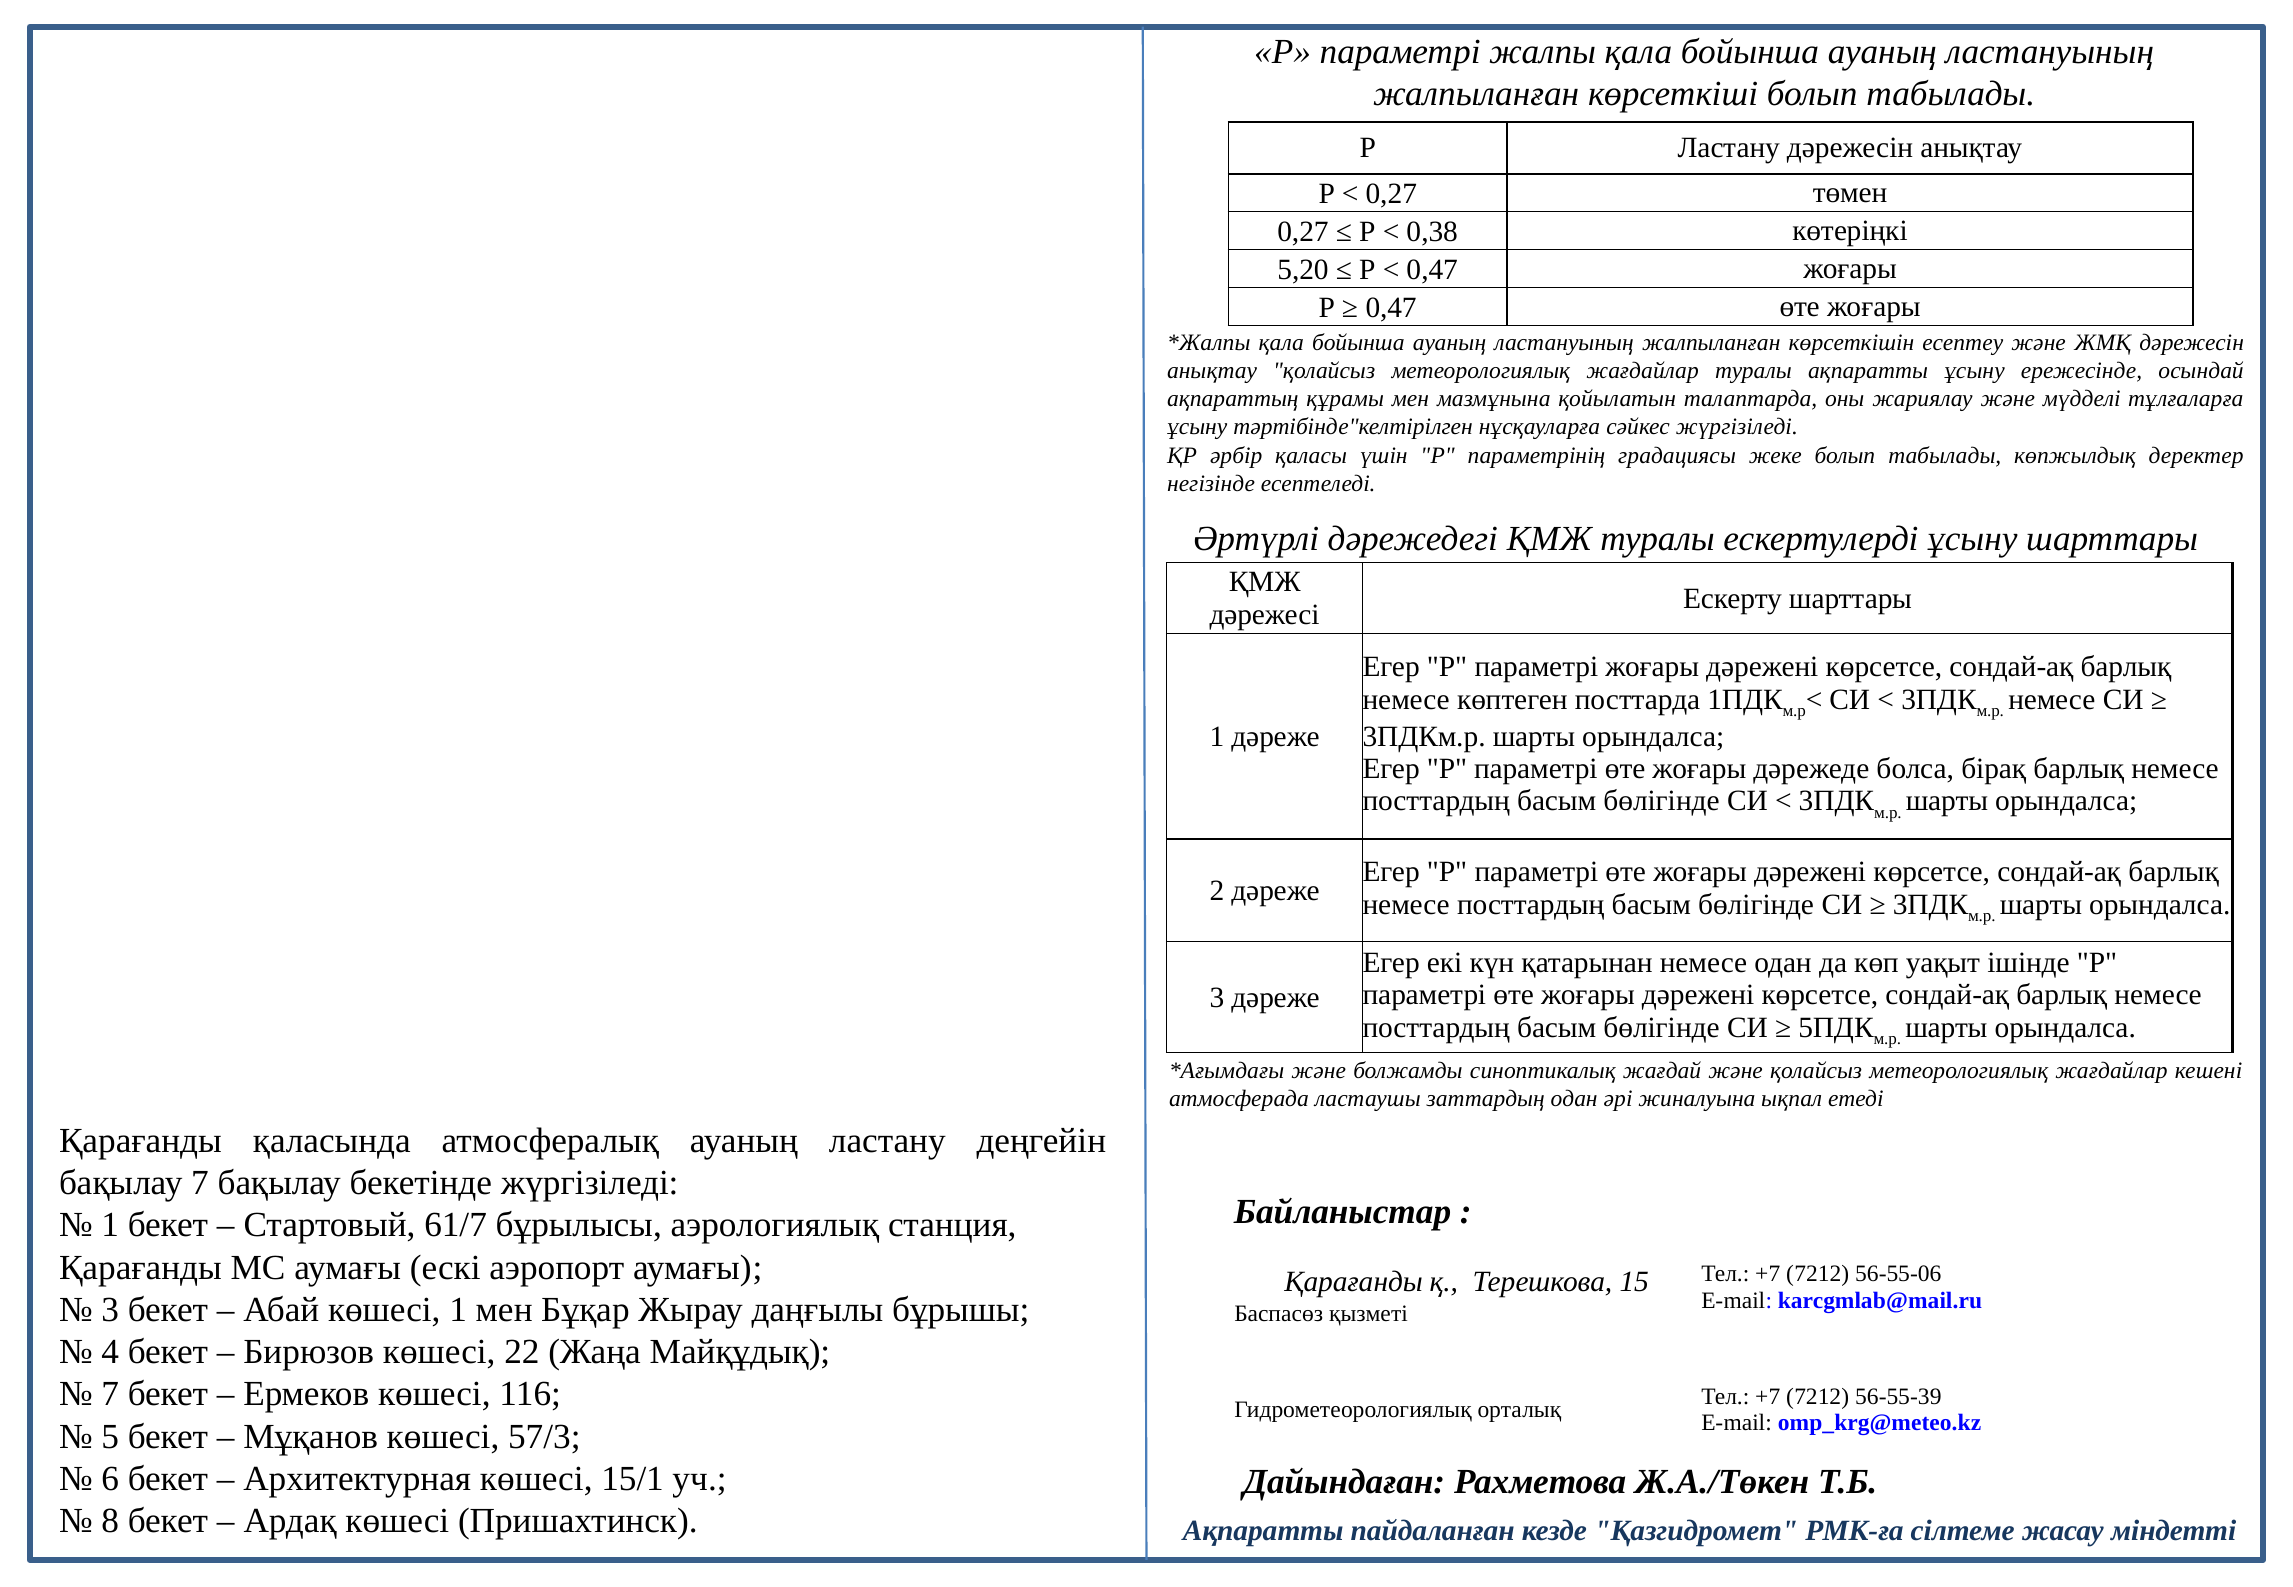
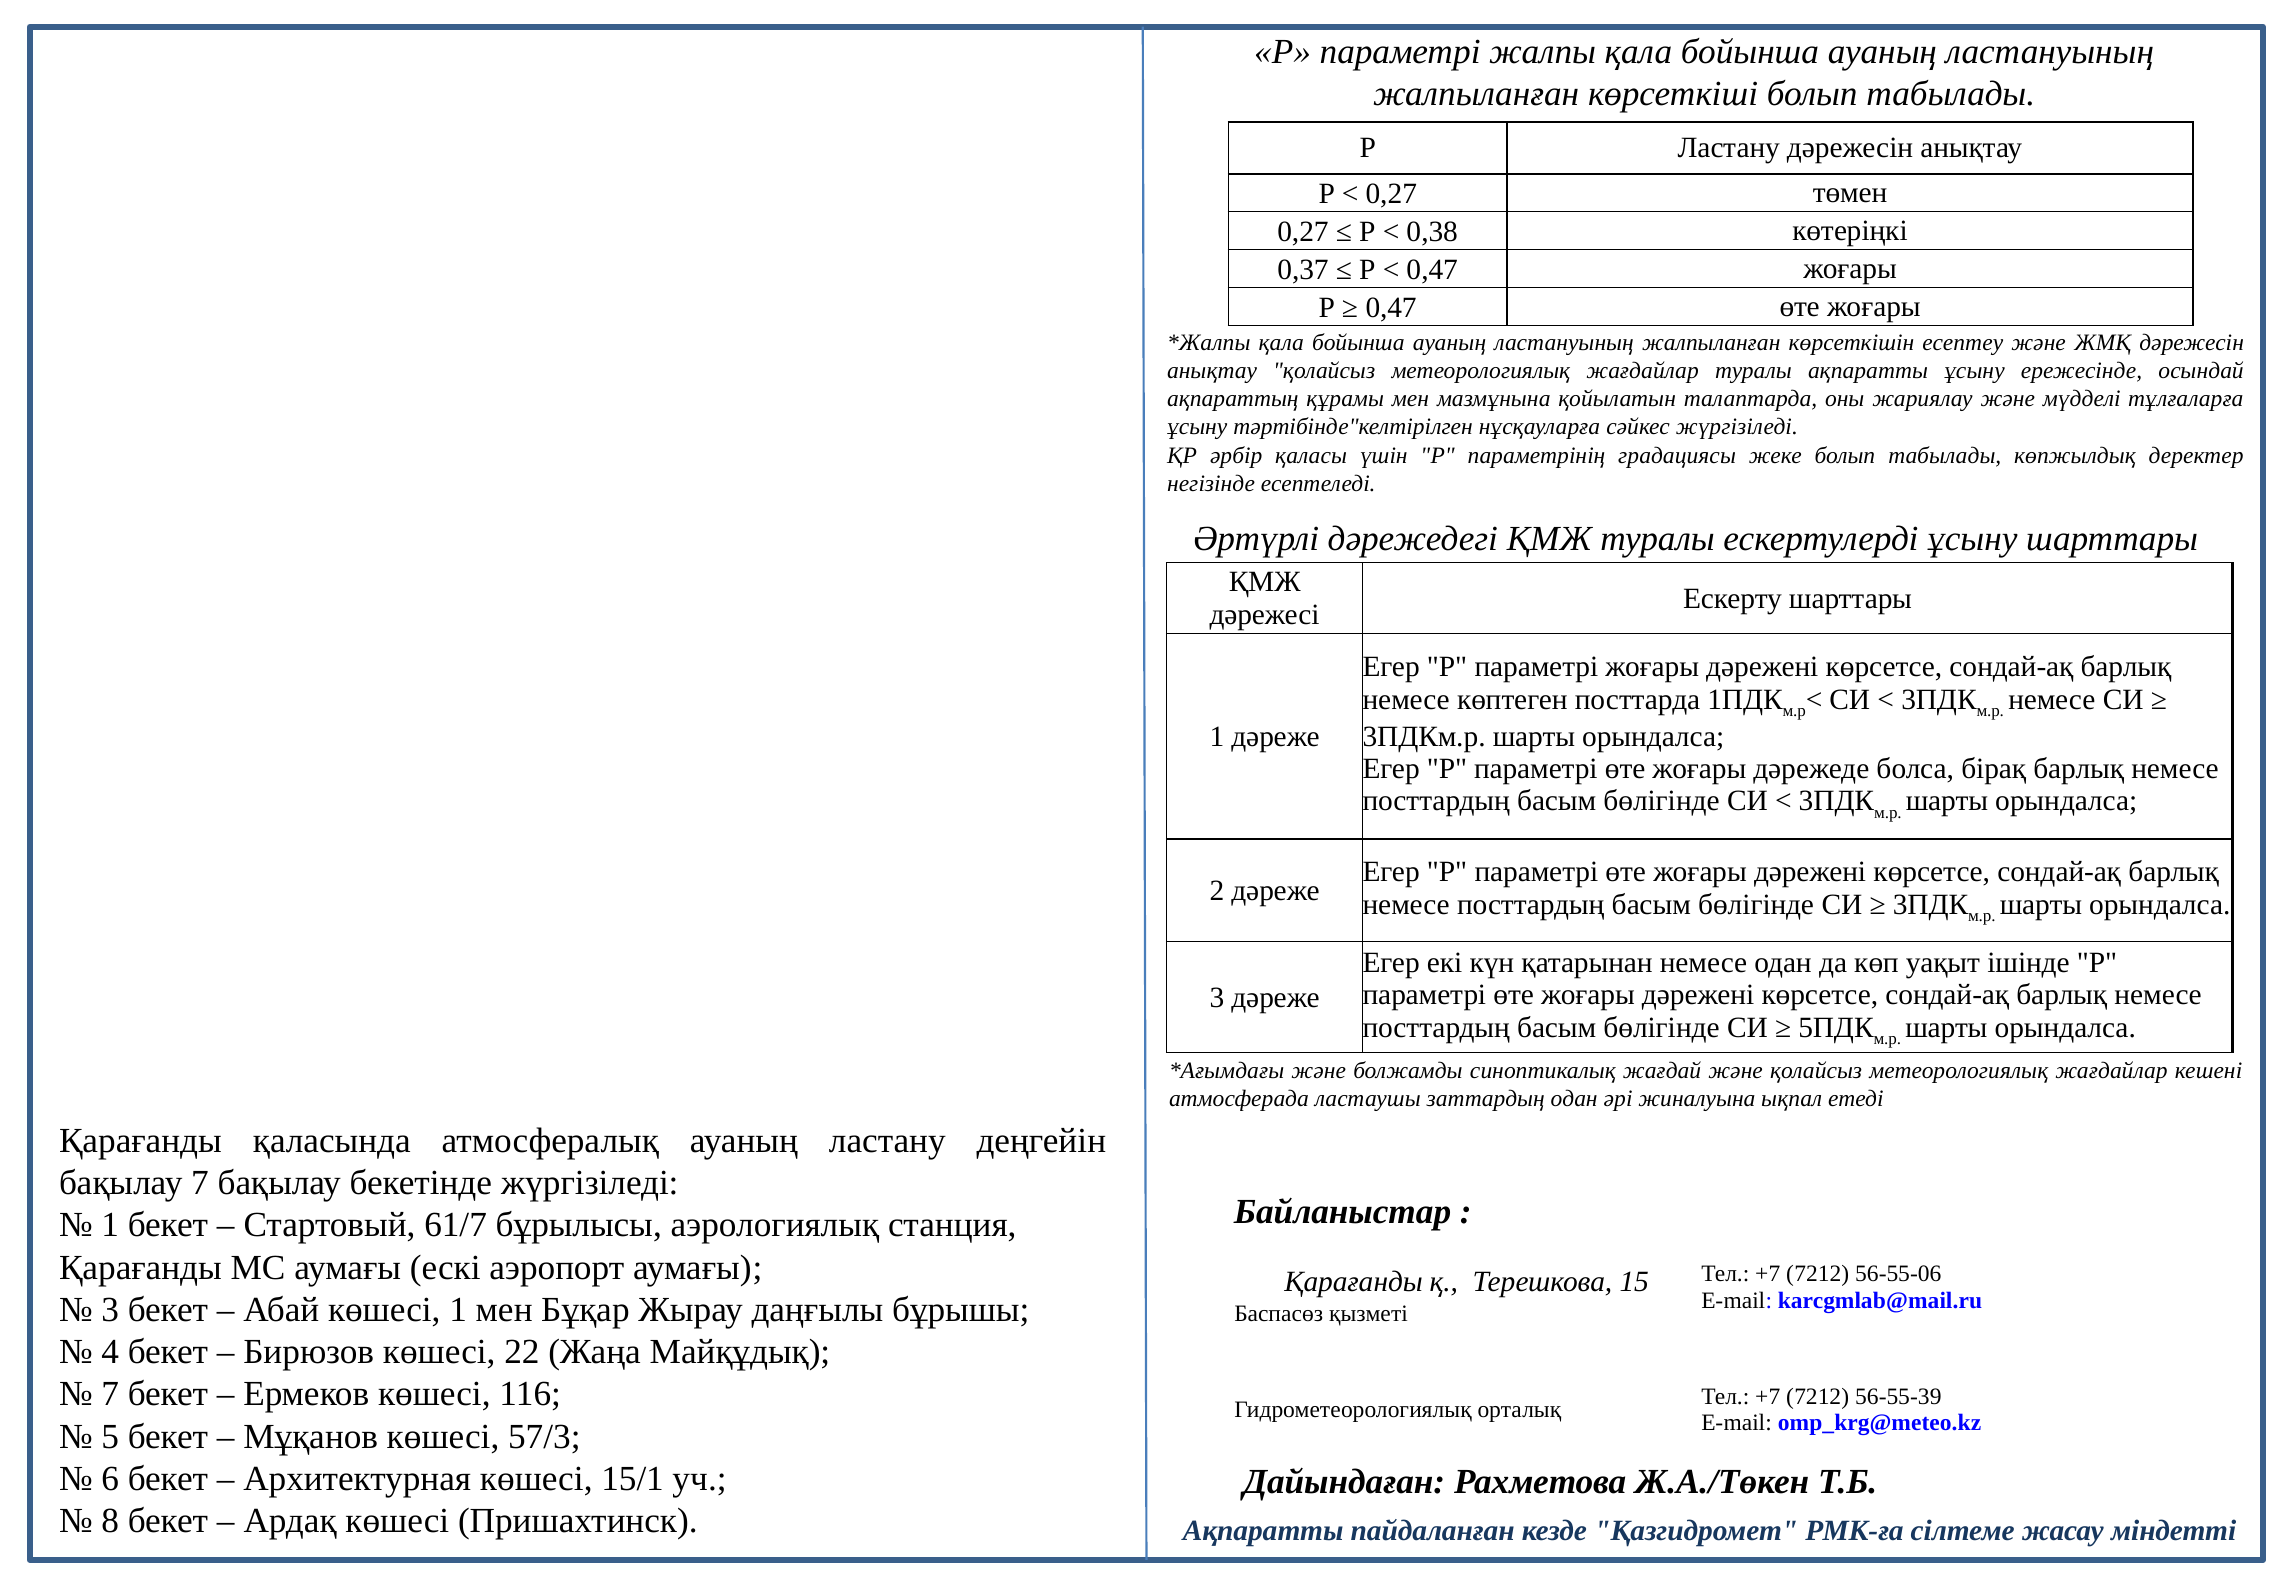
5,20: 5,20 -> 0,37
